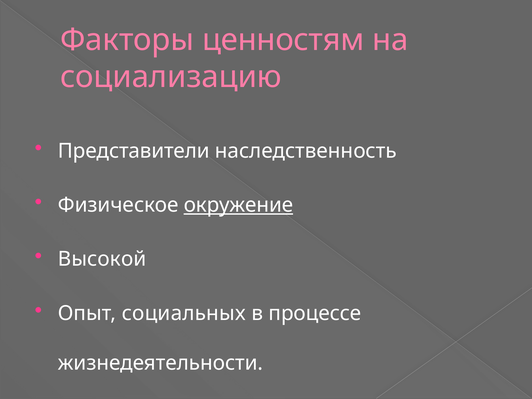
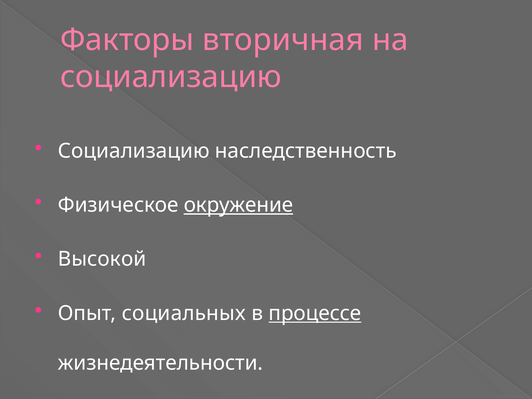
ценностям: ценностям -> вторичная
Представители at (134, 151): Представители -> Социализацию
процессе underline: none -> present
